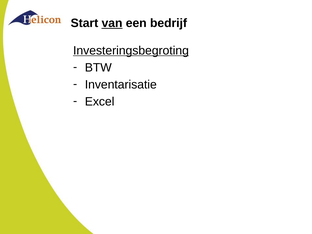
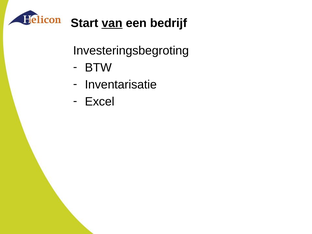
Investeringsbegroting underline: present -> none
